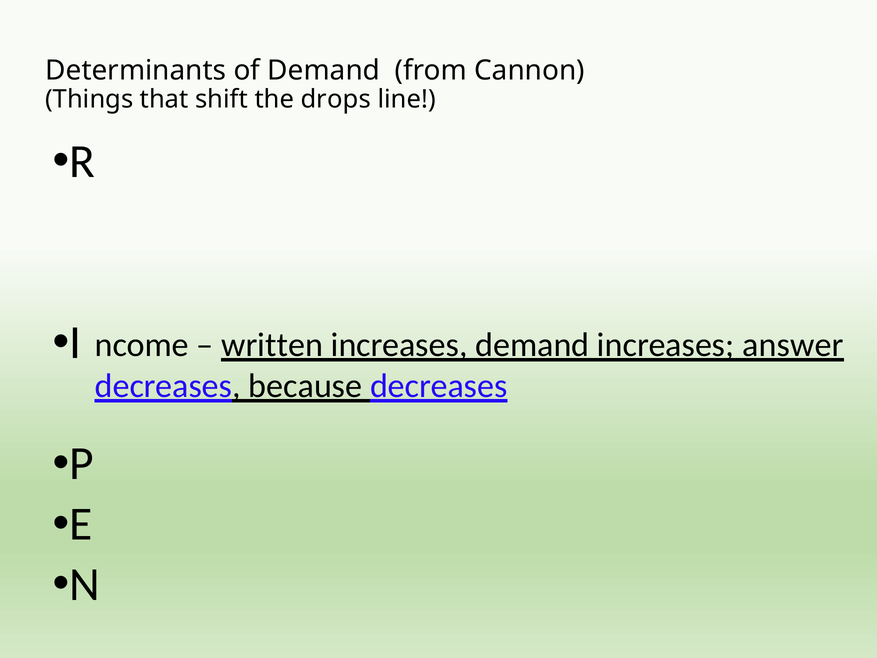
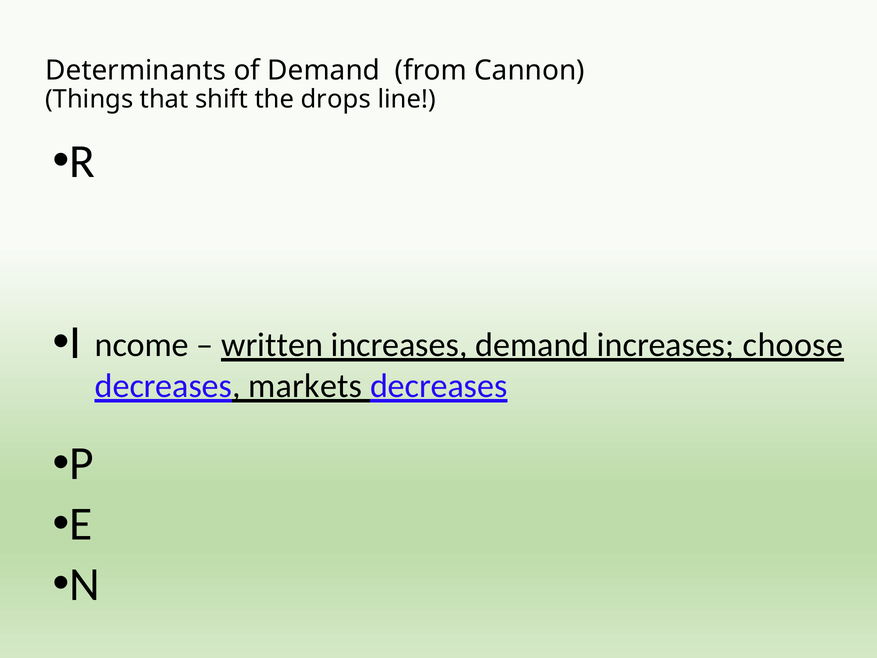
answer: answer -> choose
because: because -> markets
